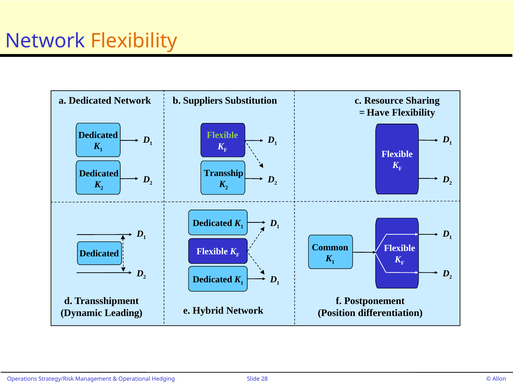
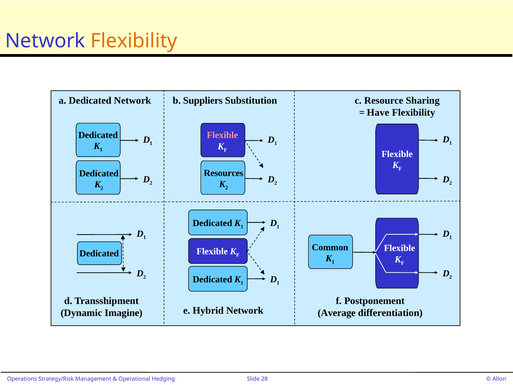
Flexible at (222, 135) colour: light green -> pink
Transship: Transship -> Resources
Leading: Leading -> Imagine
Position: Position -> Average
